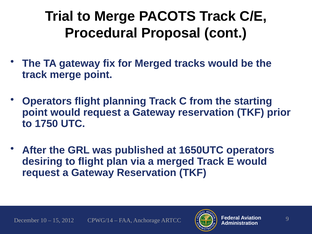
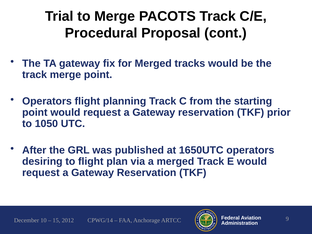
1750: 1750 -> 1050
